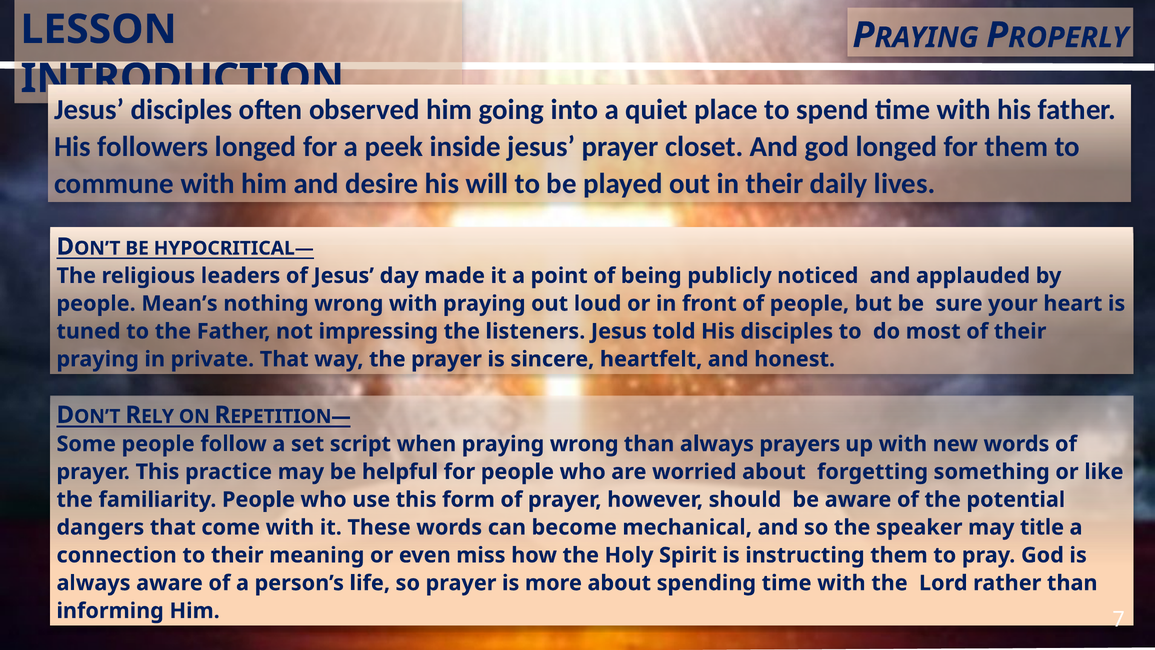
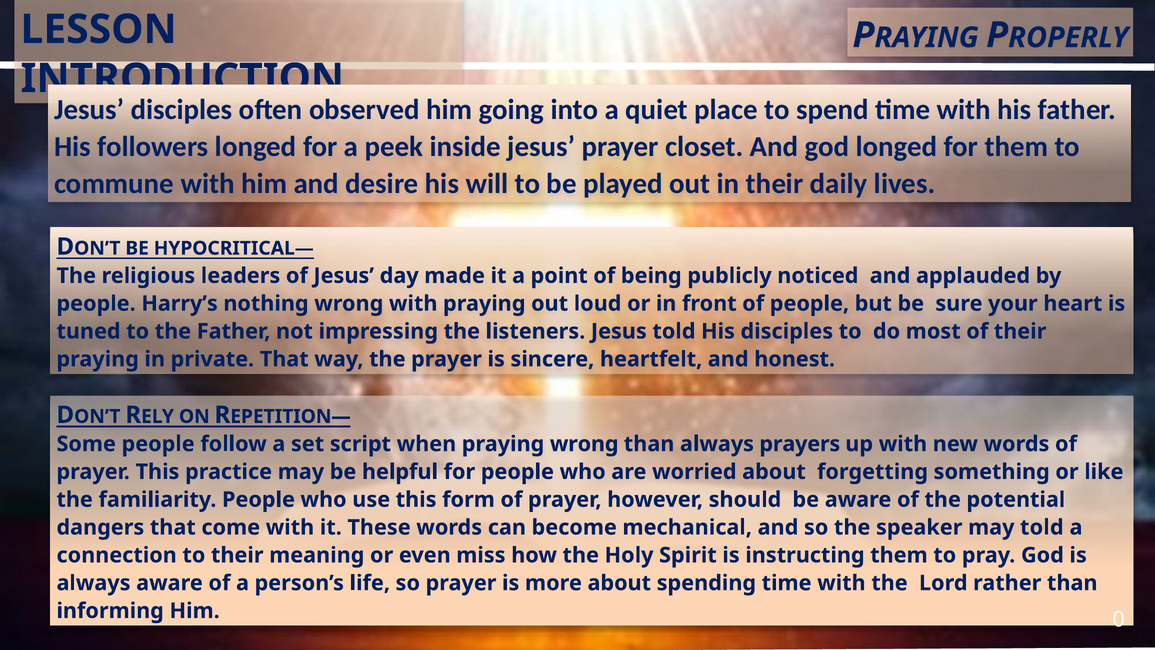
Mean’s: Mean’s -> Harry’s
may title: title -> told
7: 7 -> 0
